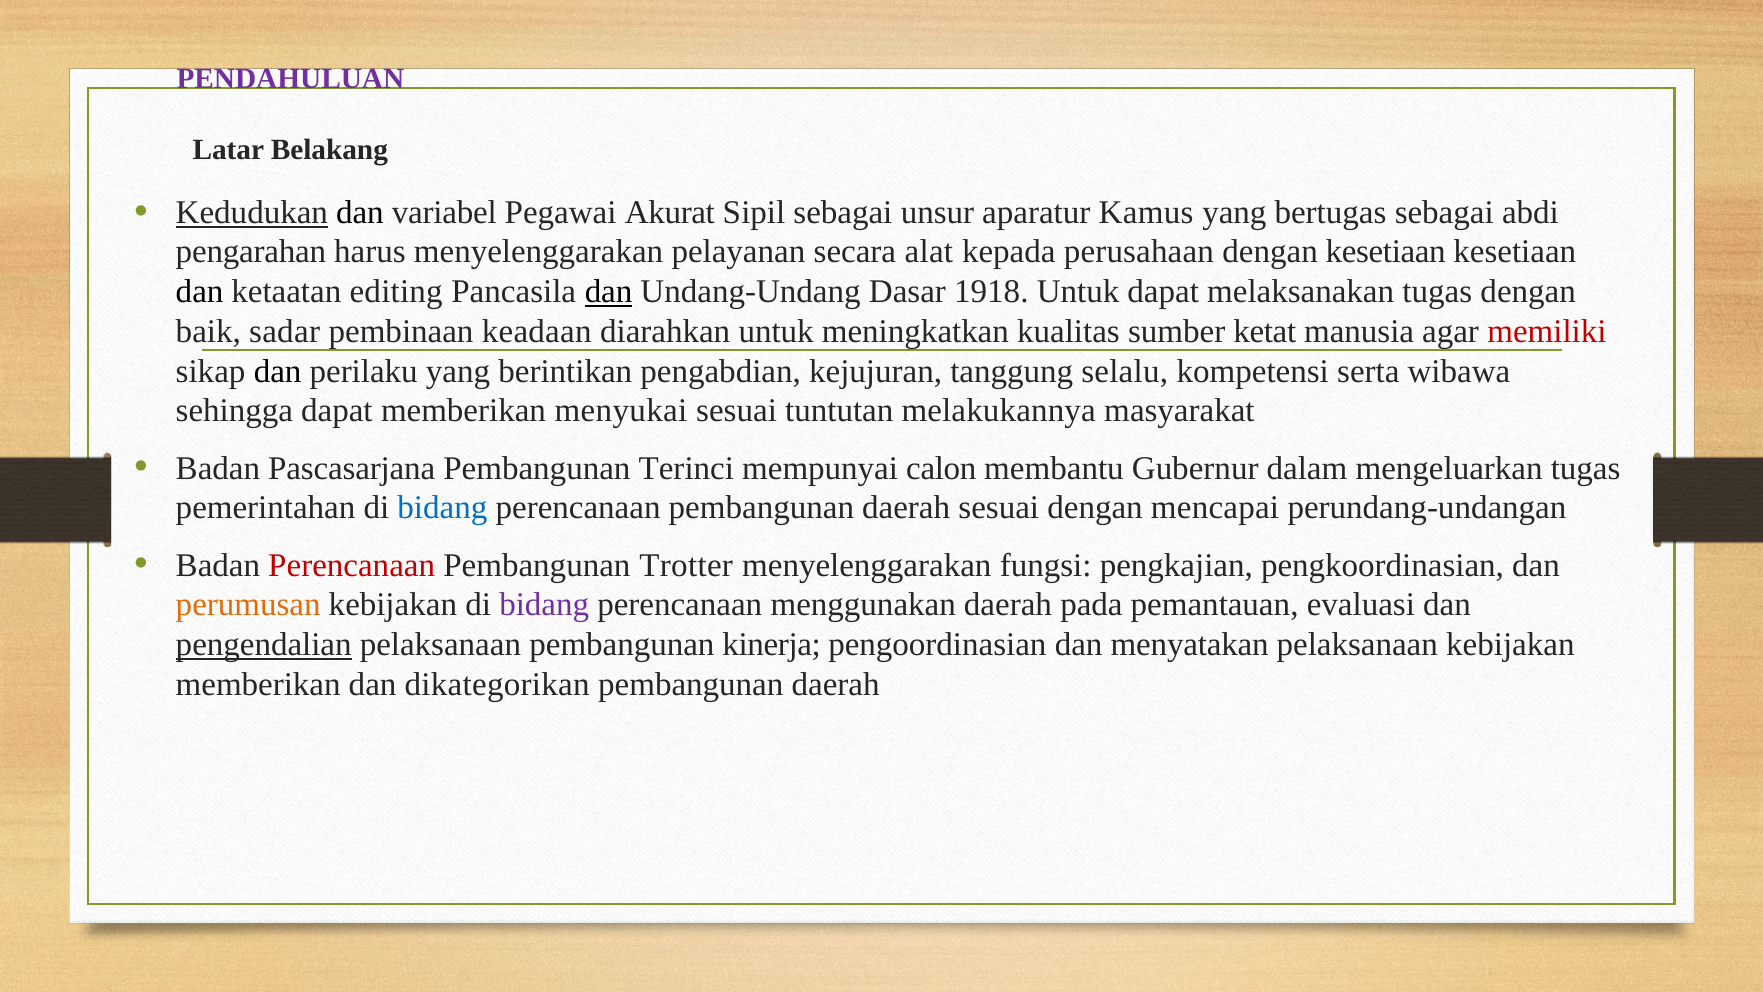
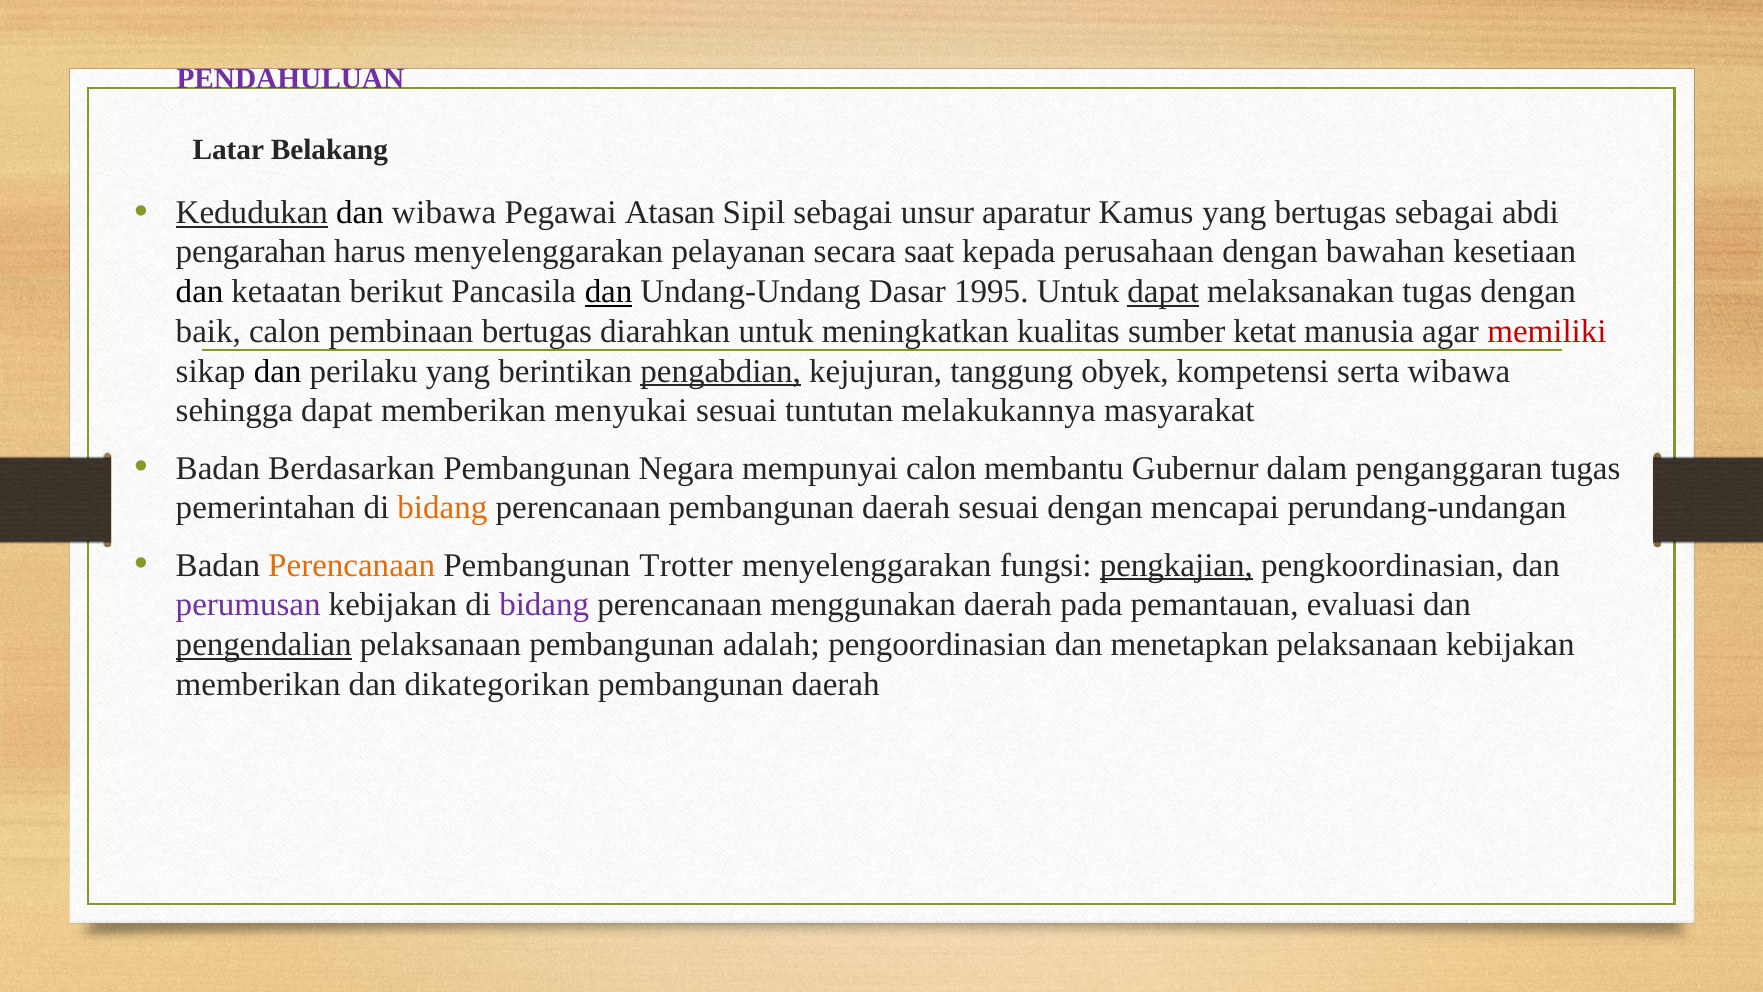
dan variabel: variabel -> wibawa
Akurat: Akurat -> Atasan
alat: alat -> saat
dengan kesetiaan: kesetiaan -> bawahan
editing: editing -> berikut
1918: 1918 -> 1995
dapat at (1163, 292) underline: none -> present
baik sadar: sadar -> calon
pembinaan keadaan: keadaan -> bertugas
pengabdian underline: none -> present
selalu: selalu -> obyek
Pascasarjana: Pascasarjana -> Berdasarkan
Terinci: Terinci -> Negara
mengeluarkan: mengeluarkan -> penganggaran
bidang at (442, 508) colour: blue -> orange
Perencanaan at (352, 565) colour: red -> orange
pengkajian underline: none -> present
perumusan colour: orange -> purple
kinerja: kinerja -> adalah
menyatakan: menyatakan -> menetapkan
